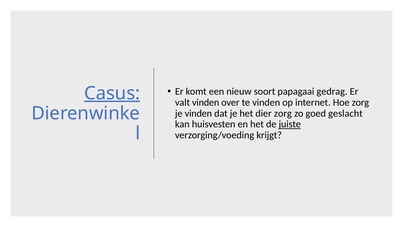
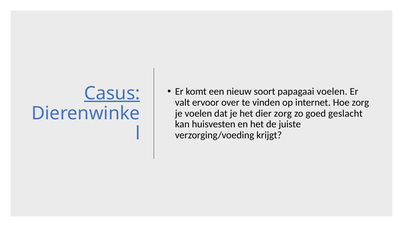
papagaai gedrag: gedrag -> voelen
valt vinden: vinden -> ervoor
je vinden: vinden -> voelen
juiste underline: present -> none
